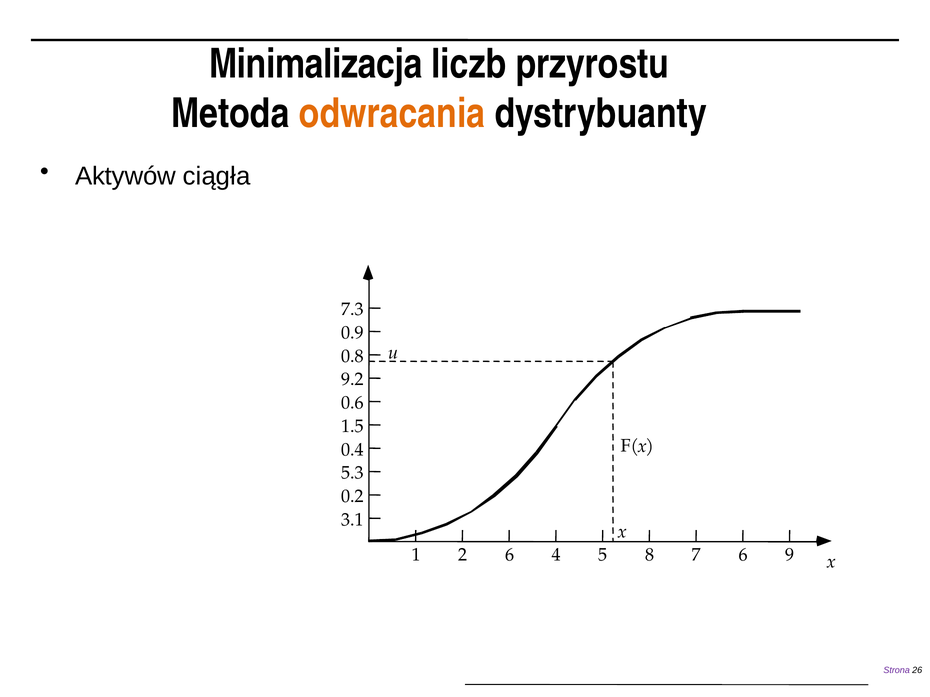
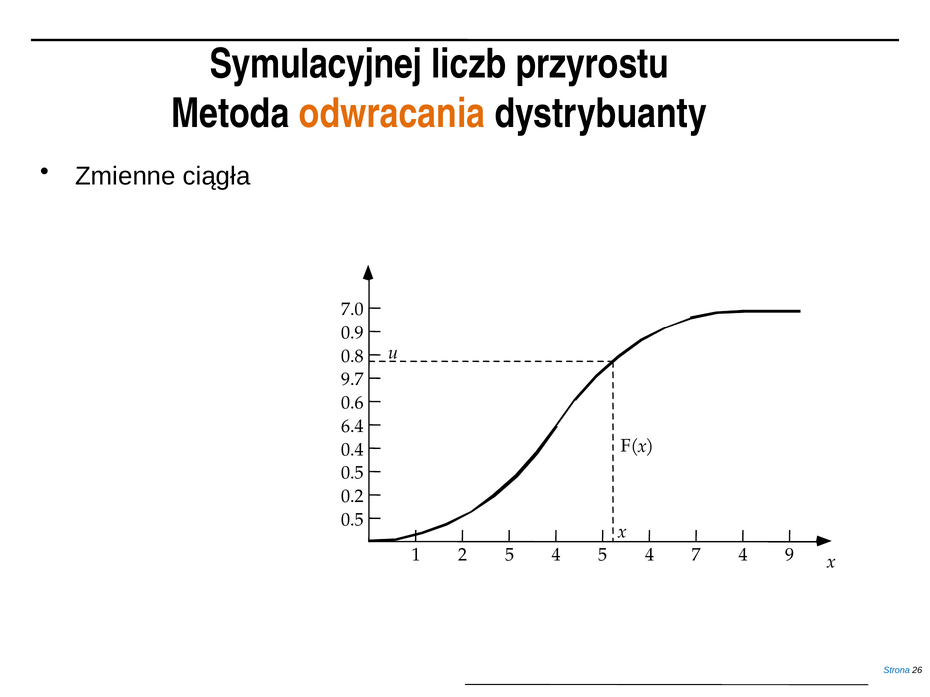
Minimalizacja: Minimalizacja -> Symulacyjnej
Aktywów: Aktywów -> Zmienne
7.3: 7.3 -> 7.0
9.2: 9.2 -> 9.7
1.5: 1.5 -> 6.4
5.3 at (353, 473): 5.3 -> 0.5
3.1 at (353, 520): 3.1 -> 0.5
2 6: 6 -> 5
4 5 8: 8 -> 4
7 6: 6 -> 4
Strona colour: purple -> blue
